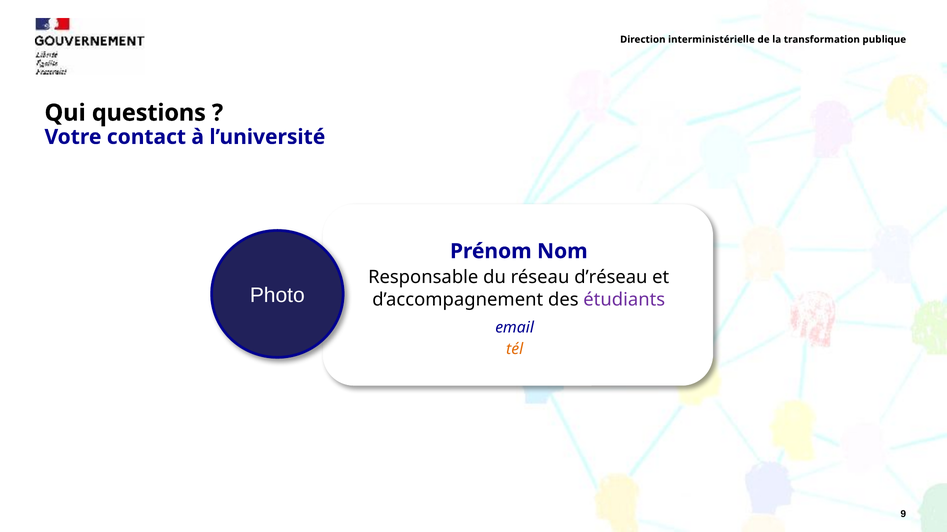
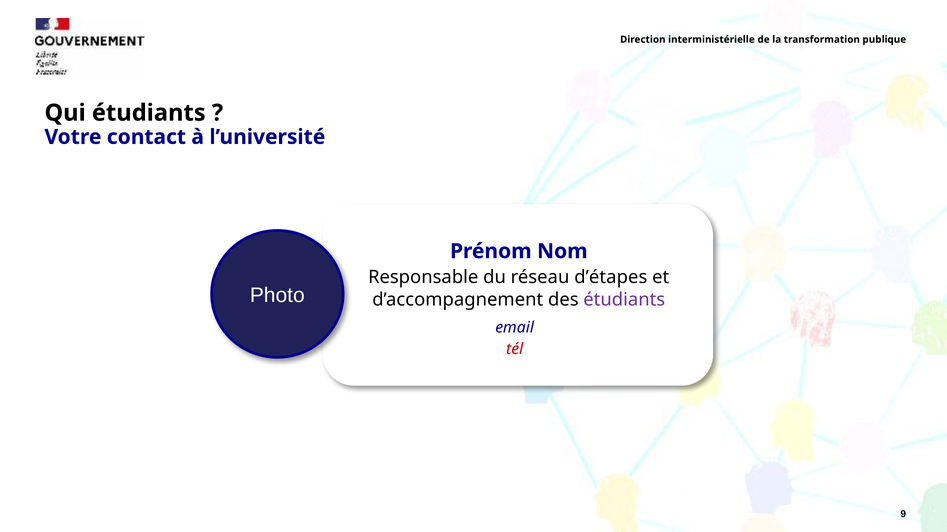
Qui questions: questions -> étudiants
d’réseau: d’réseau -> d’étapes
tél colour: orange -> red
